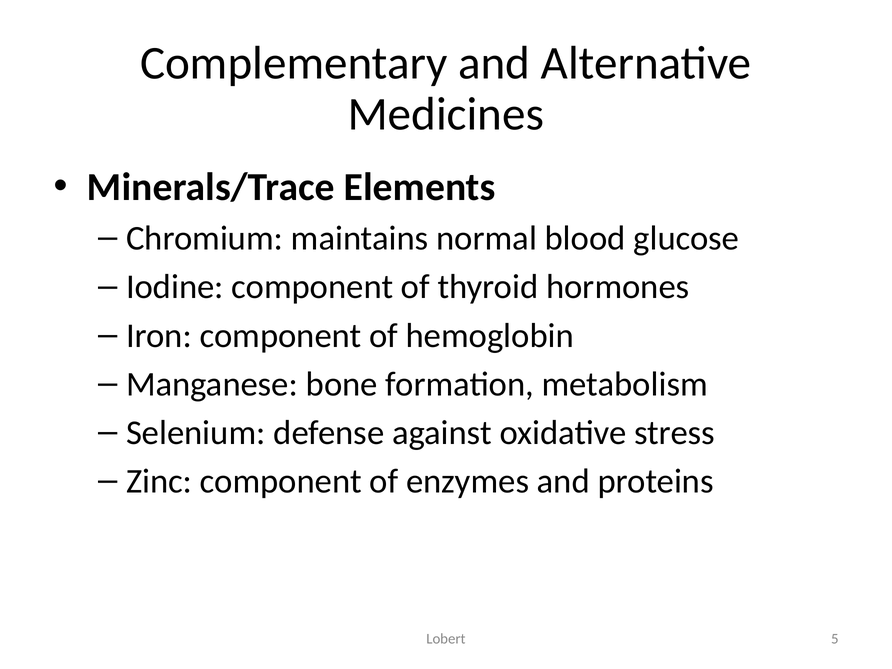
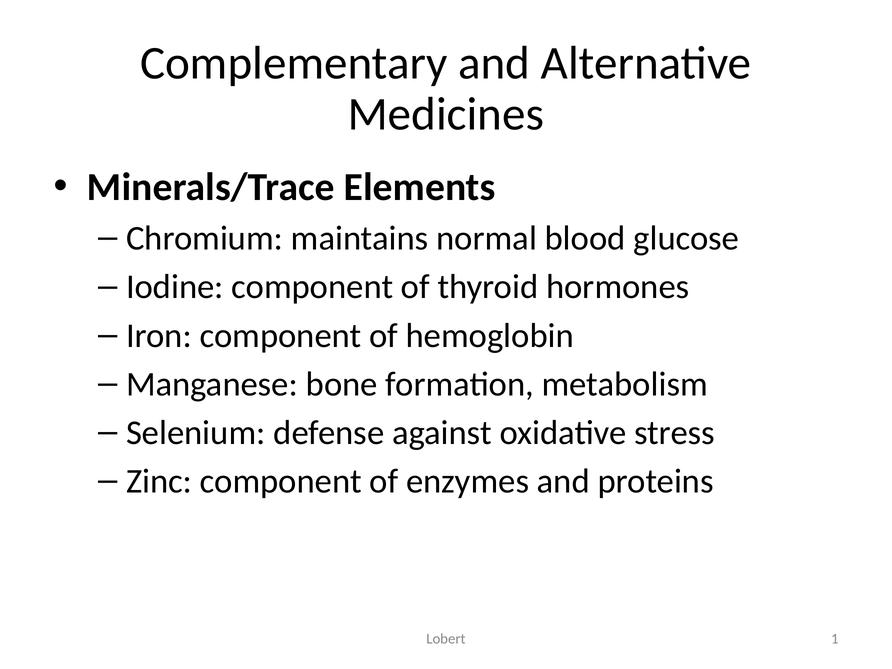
5: 5 -> 1
